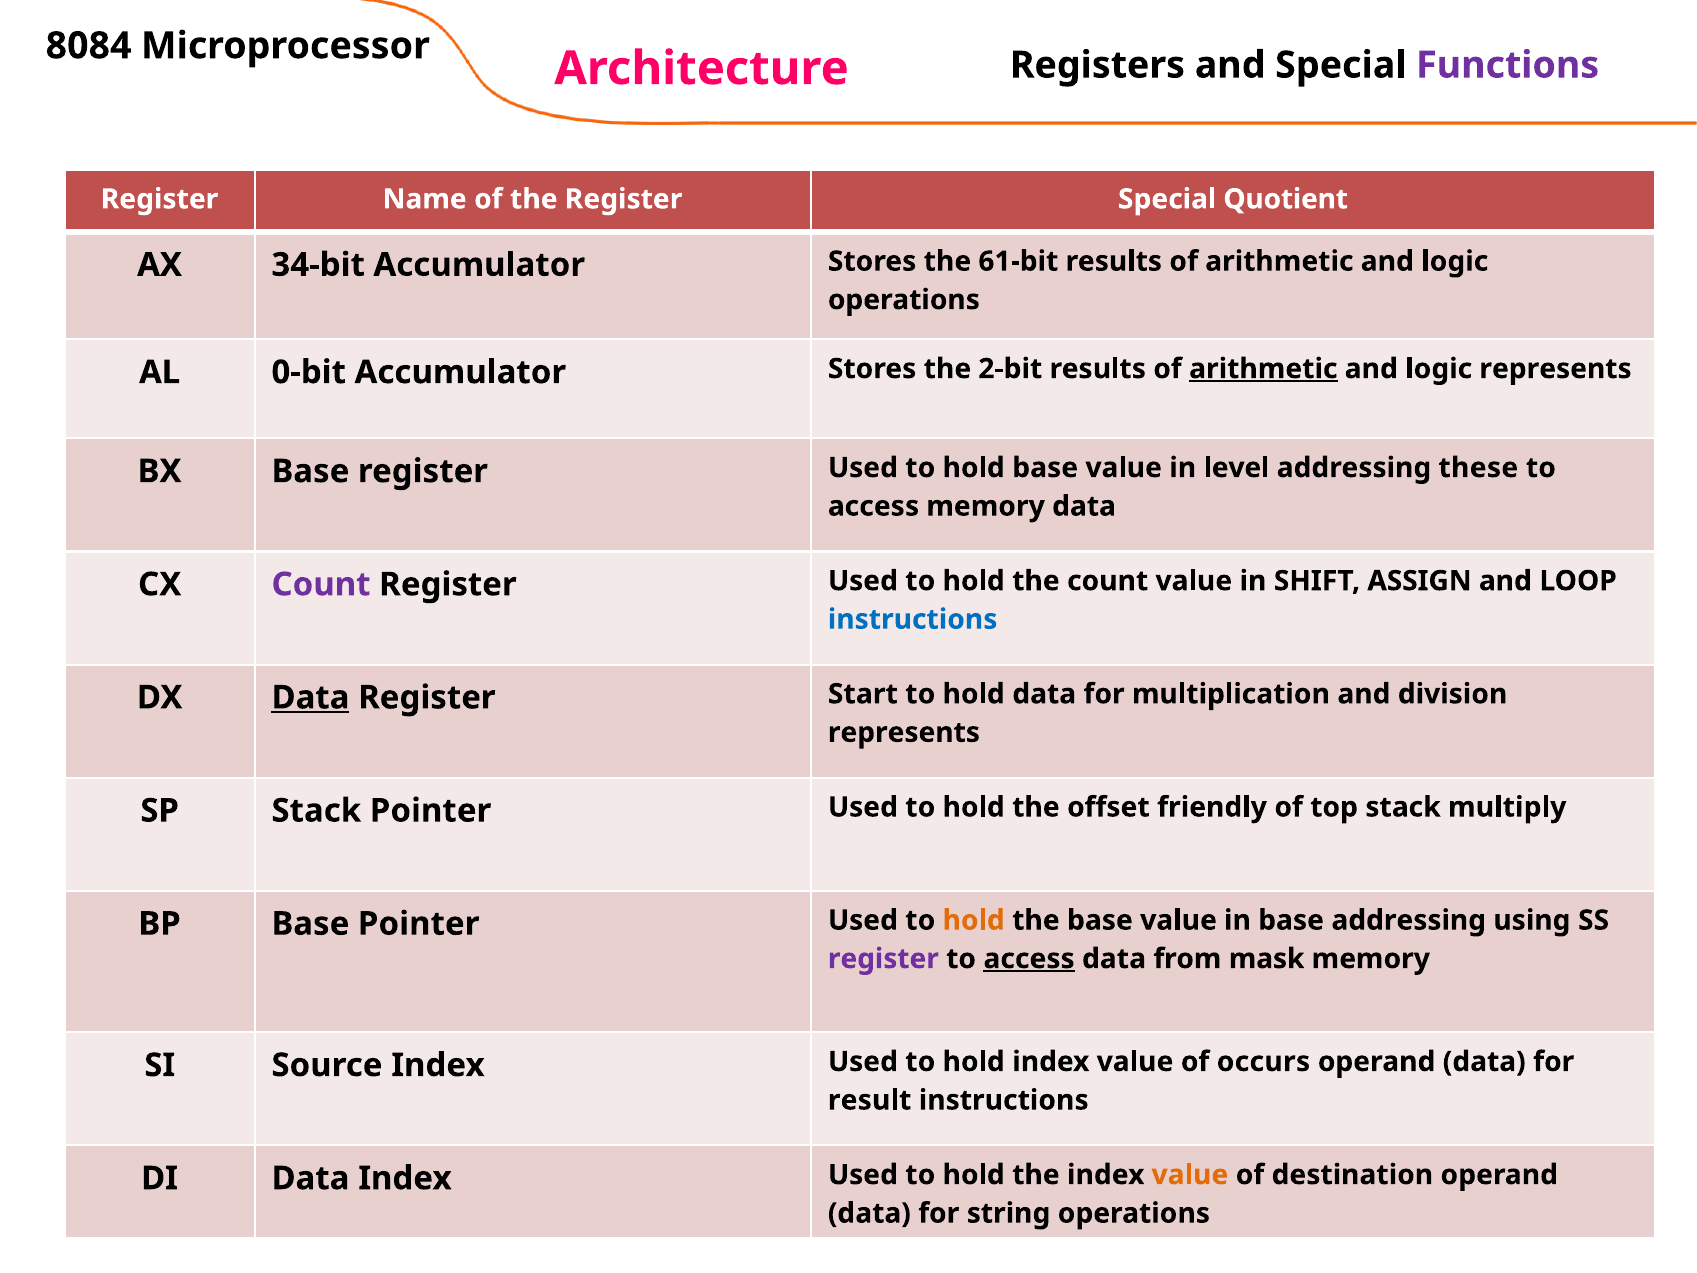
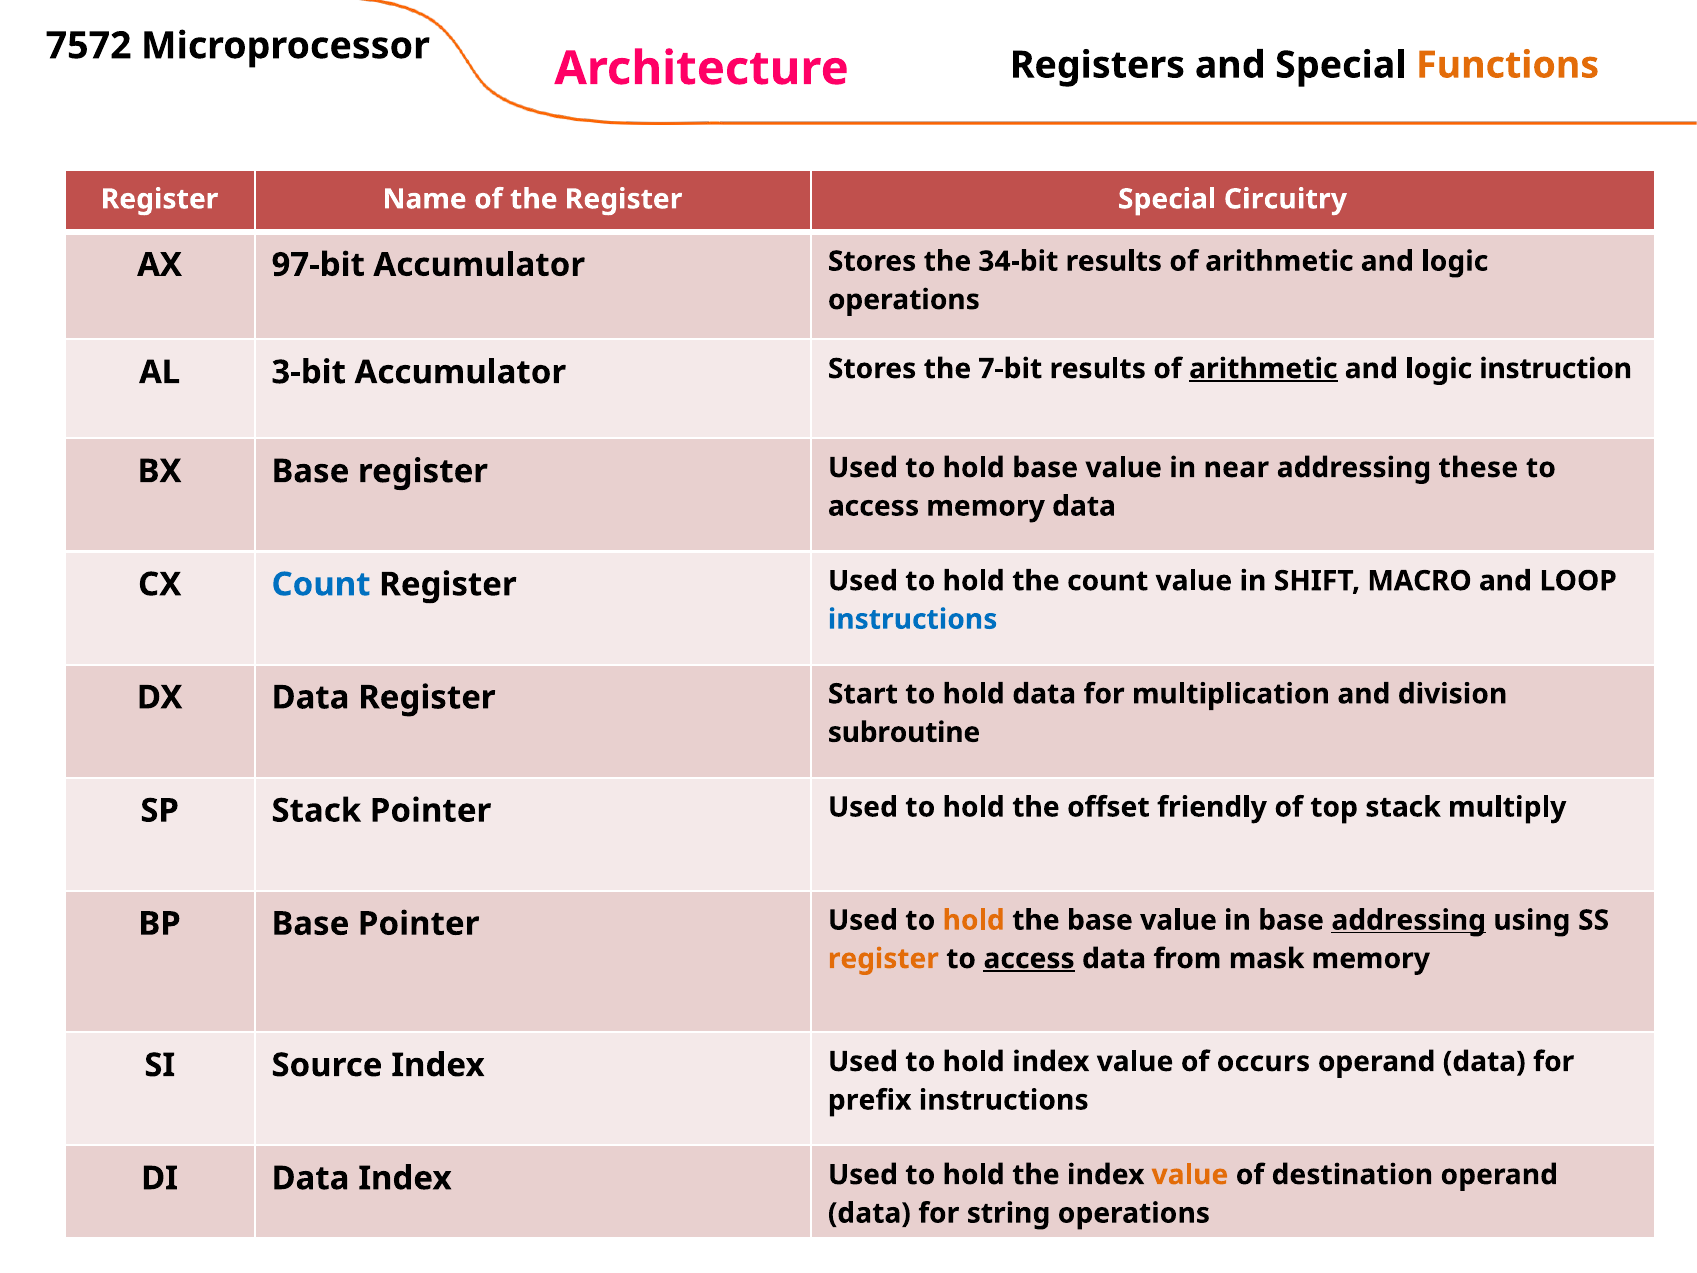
8084: 8084 -> 7572
Functions colour: purple -> orange
Quotient: Quotient -> Circuitry
34-bit: 34-bit -> 97-bit
61-bit: 61-bit -> 34-bit
0-bit: 0-bit -> 3-bit
2-bit: 2-bit -> 7-bit
logic represents: represents -> instruction
level: level -> near
Count at (321, 584) colour: purple -> blue
ASSIGN: ASSIGN -> MACRO
Data at (310, 697) underline: present -> none
represents at (904, 732): represents -> subroutine
addressing at (1409, 920) underline: none -> present
register at (883, 959) colour: purple -> orange
result: result -> prefix
